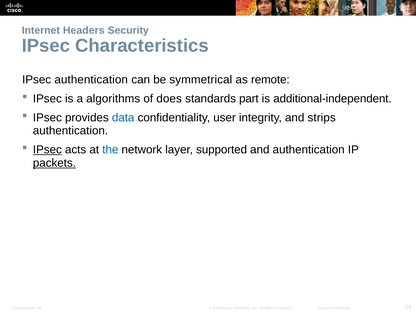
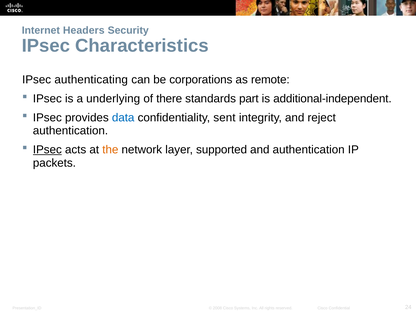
IPsec authentication: authentication -> authenticating
symmetrical: symmetrical -> corporations
algorithms: algorithms -> underlying
does: does -> there
user: user -> sent
strips: strips -> reject
the colour: blue -> orange
packets underline: present -> none
